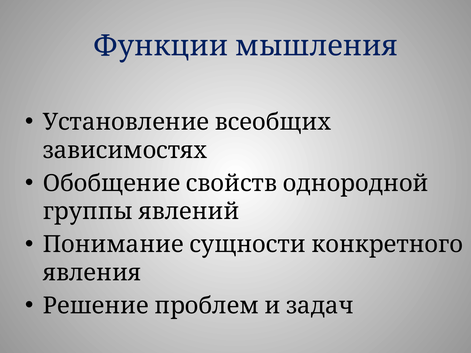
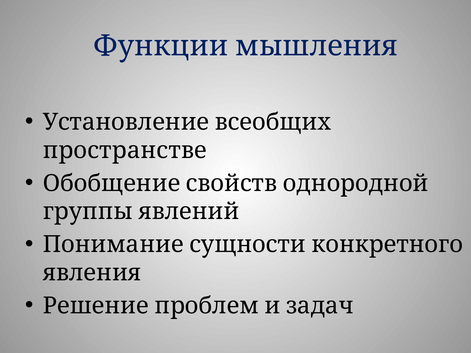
зависимостях: зависимостях -> пространстве
